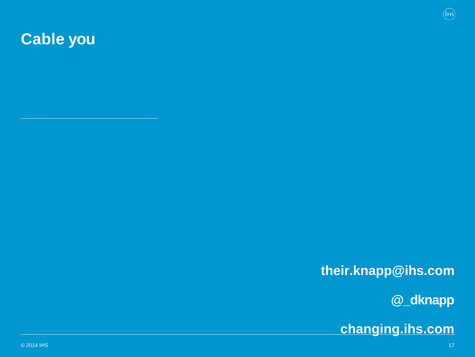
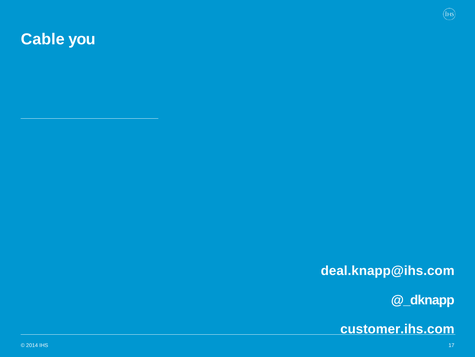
their.knapp@ihs.com: their.knapp@ihs.com -> deal.knapp@ihs.com
changing.ihs.com: changing.ihs.com -> customer.ihs.com
